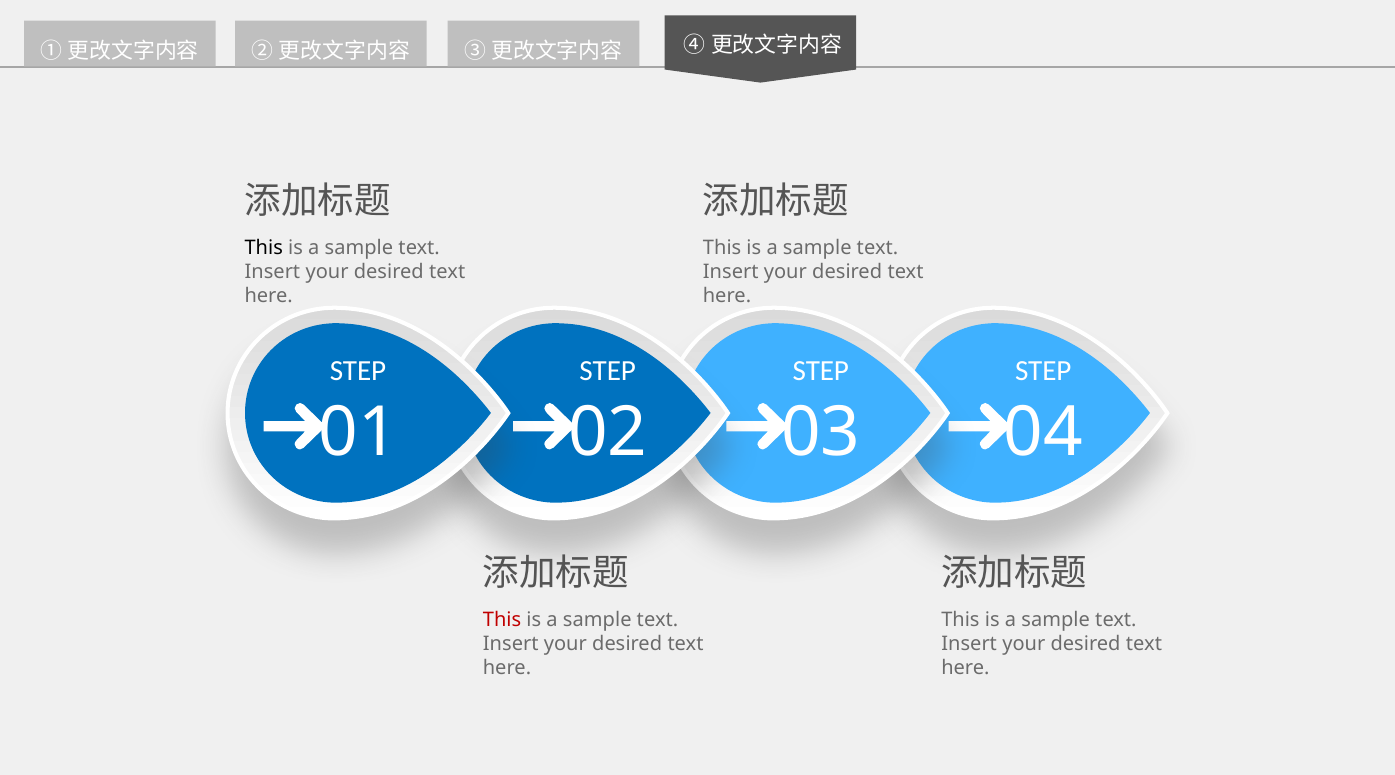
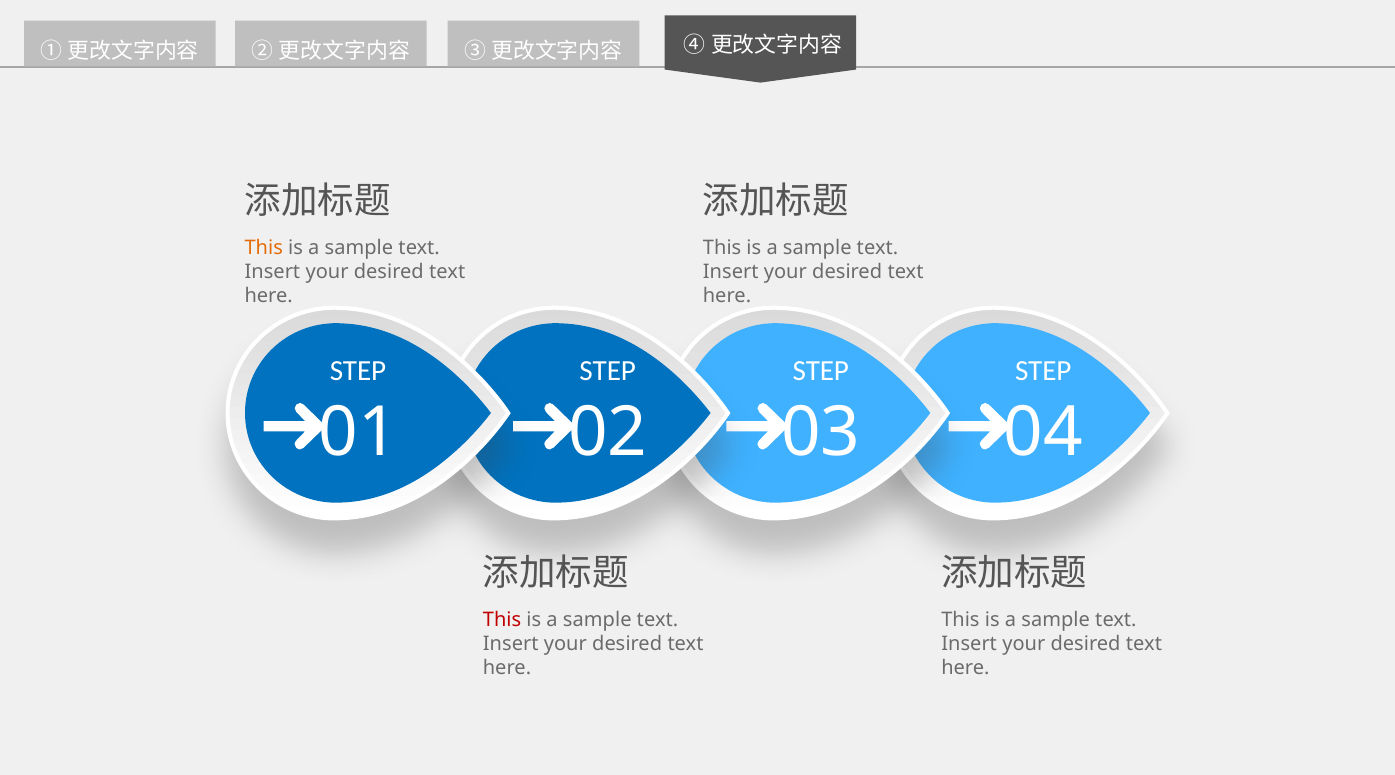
This at (264, 248) colour: black -> orange
